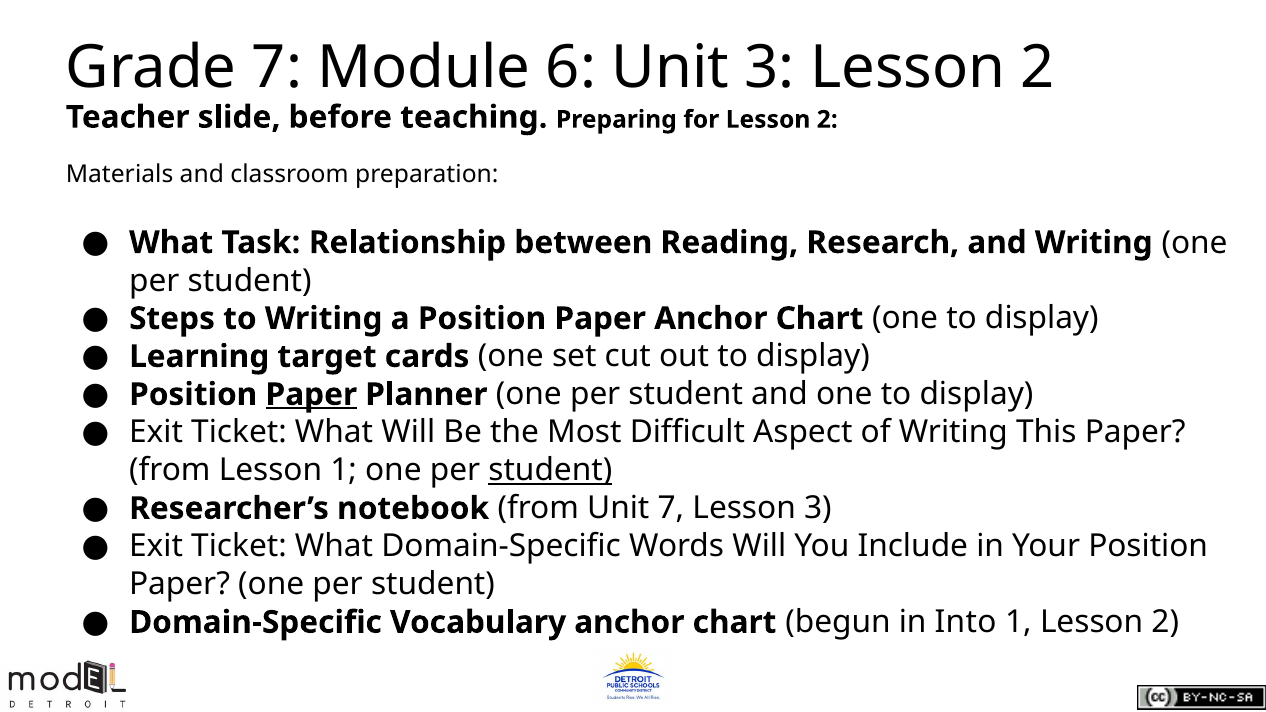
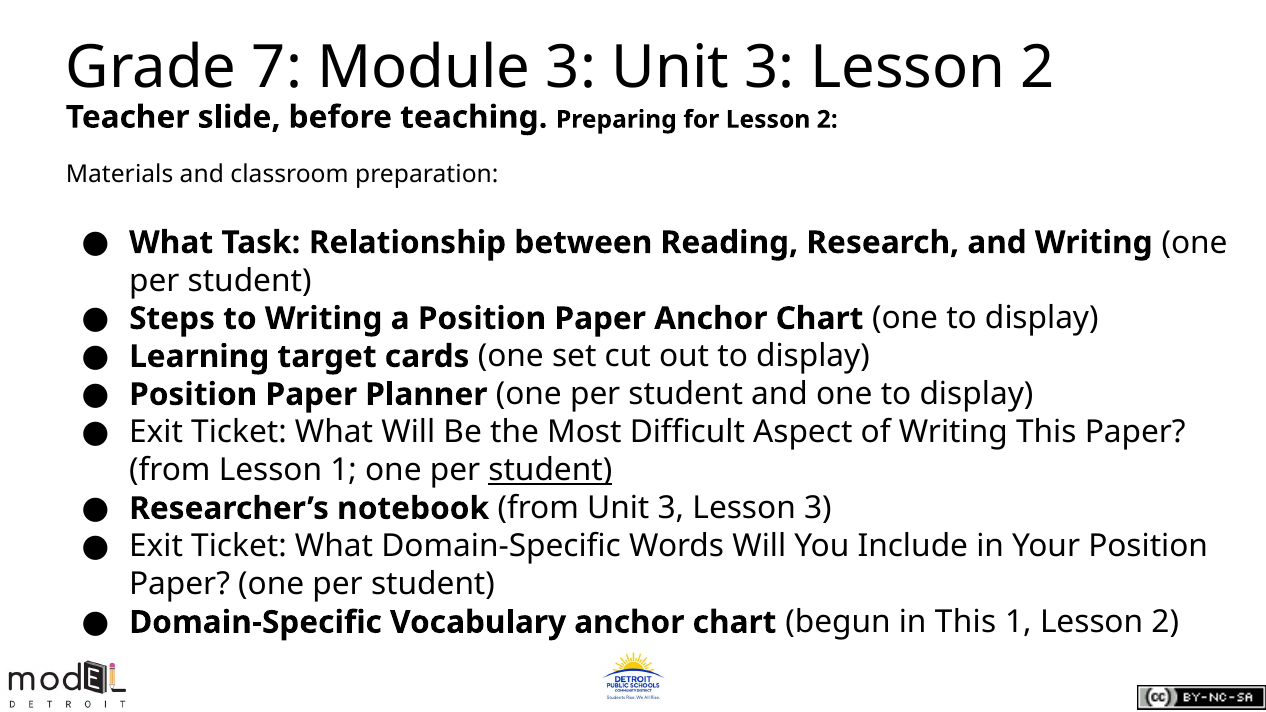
Module 6: 6 -> 3
Paper at (311, 395) underline: present -> none
from Unit 7: 7 -> 3
in Into: Into -> This
